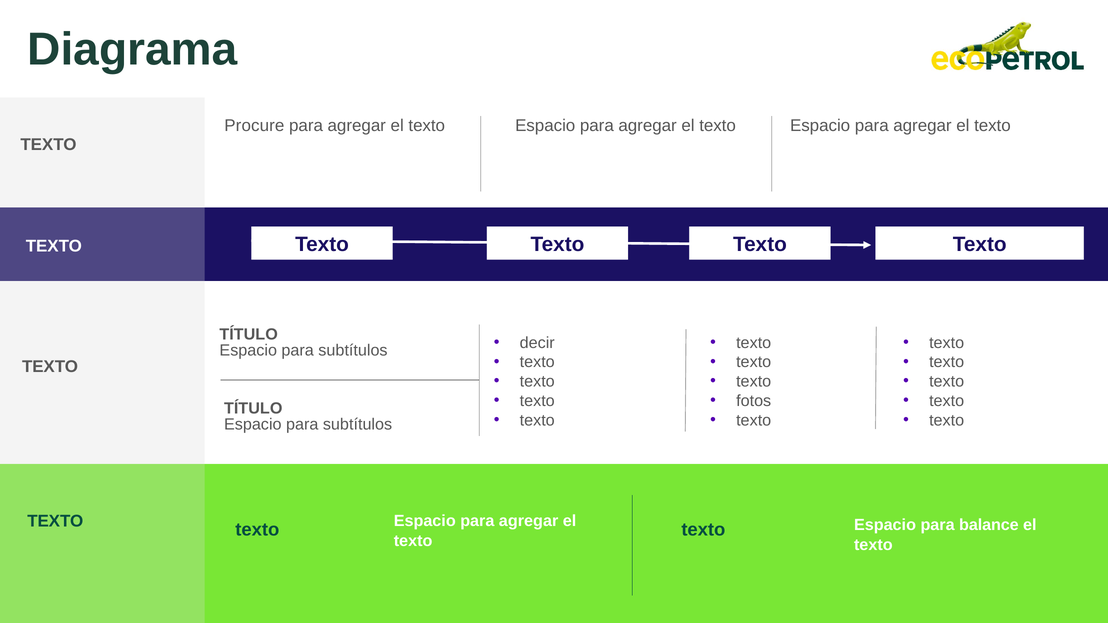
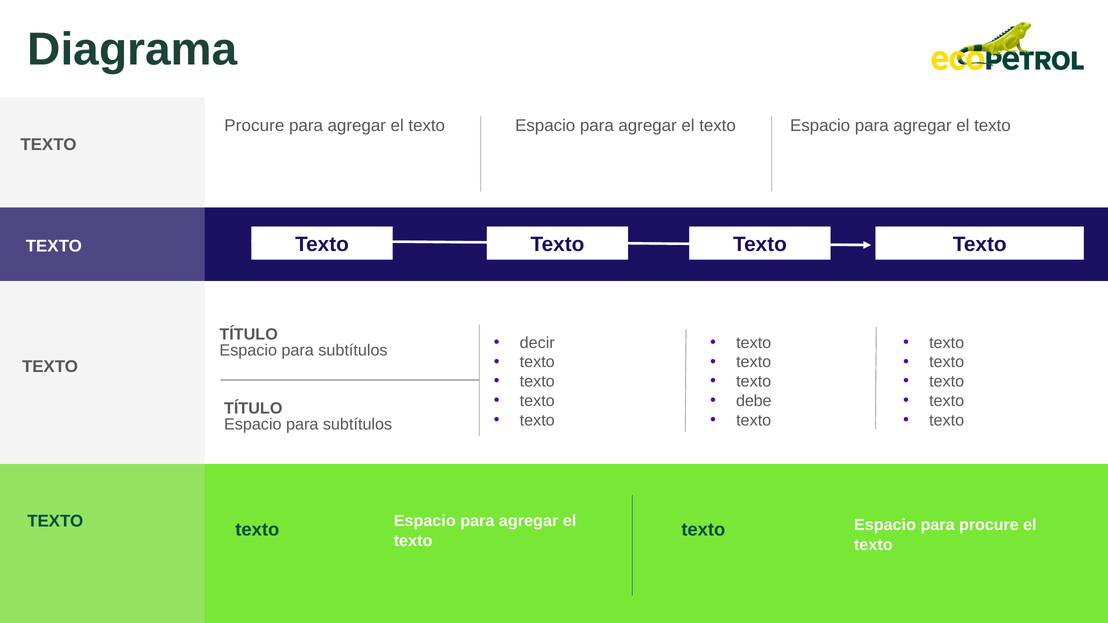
fotos: fotos -> debe
para balance: balance -> procure
